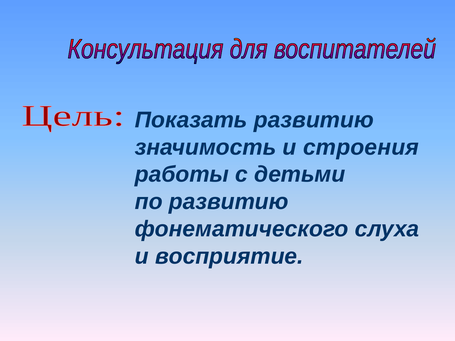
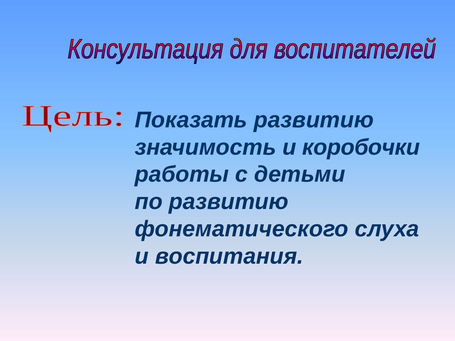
строения: строения -> коробочки
восприятие: восприятие -> воспитания
